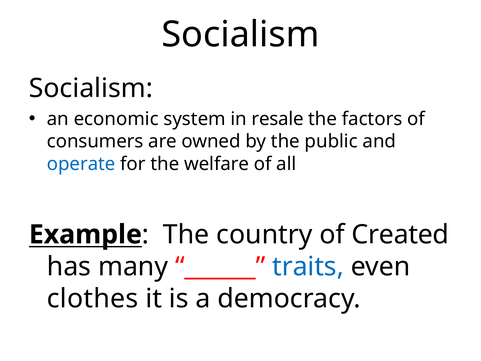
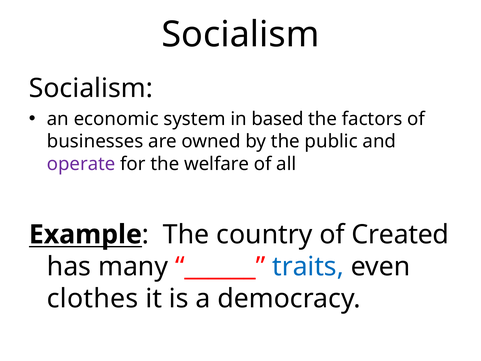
resale: resale -> based
consumers: consumers -> businesses
operate colour: blue -> purple
